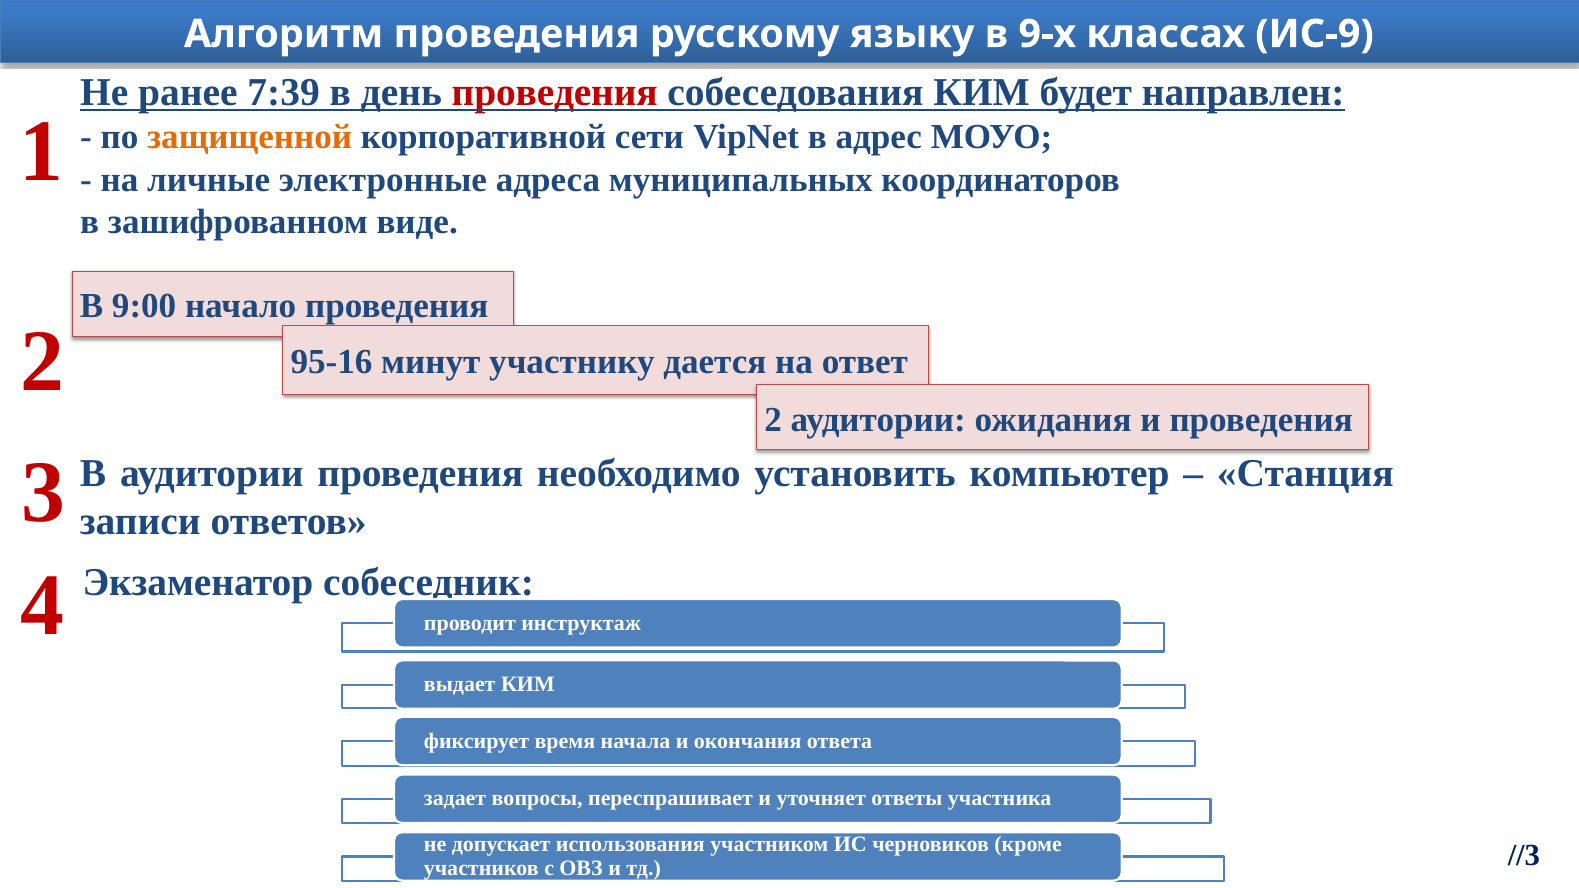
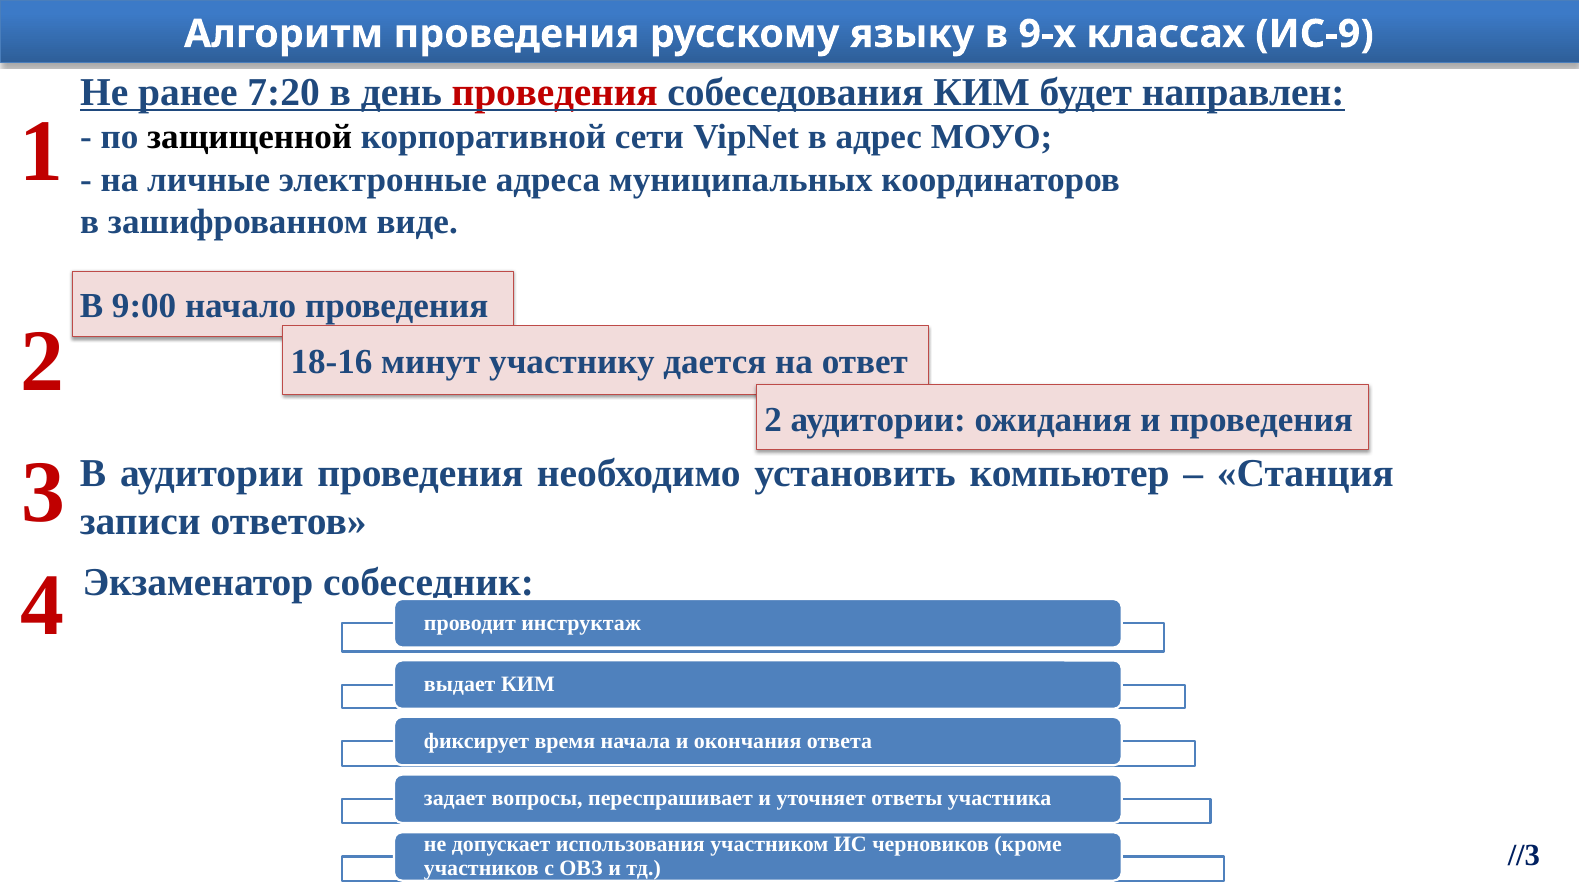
7:39: 7:39 -> 7:20
защищенной colour: orange -> black
95-16: 95-16 -> 18-16
